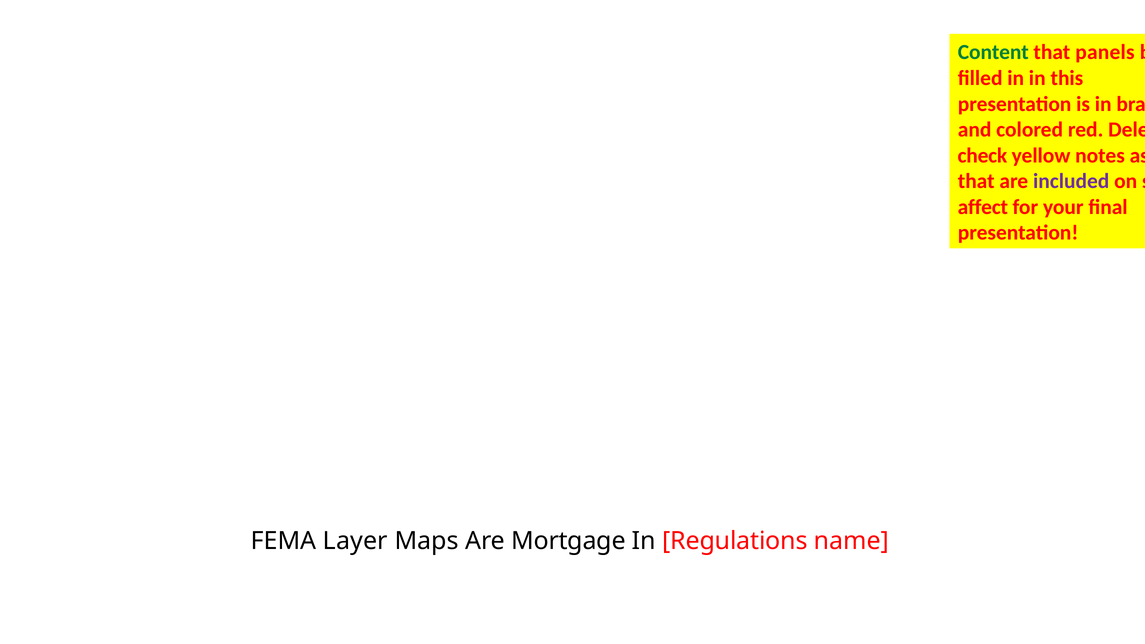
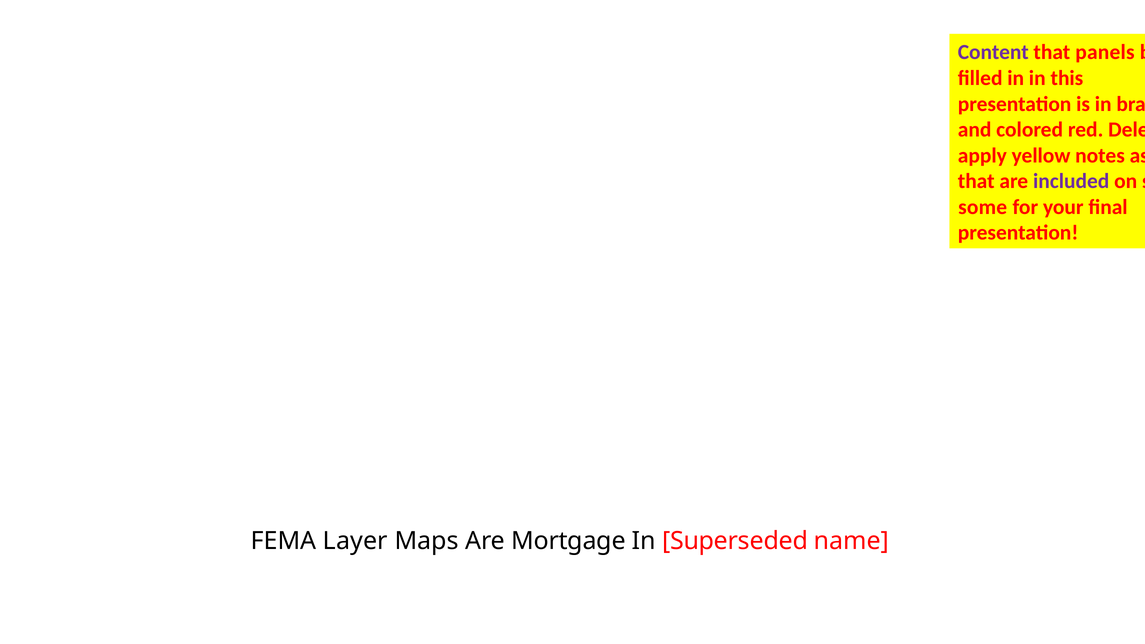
Content colour: green -> purple
check: check -> apply
affect at (983, 207): affect -> some
Regulations: Regulations -> Superseded
